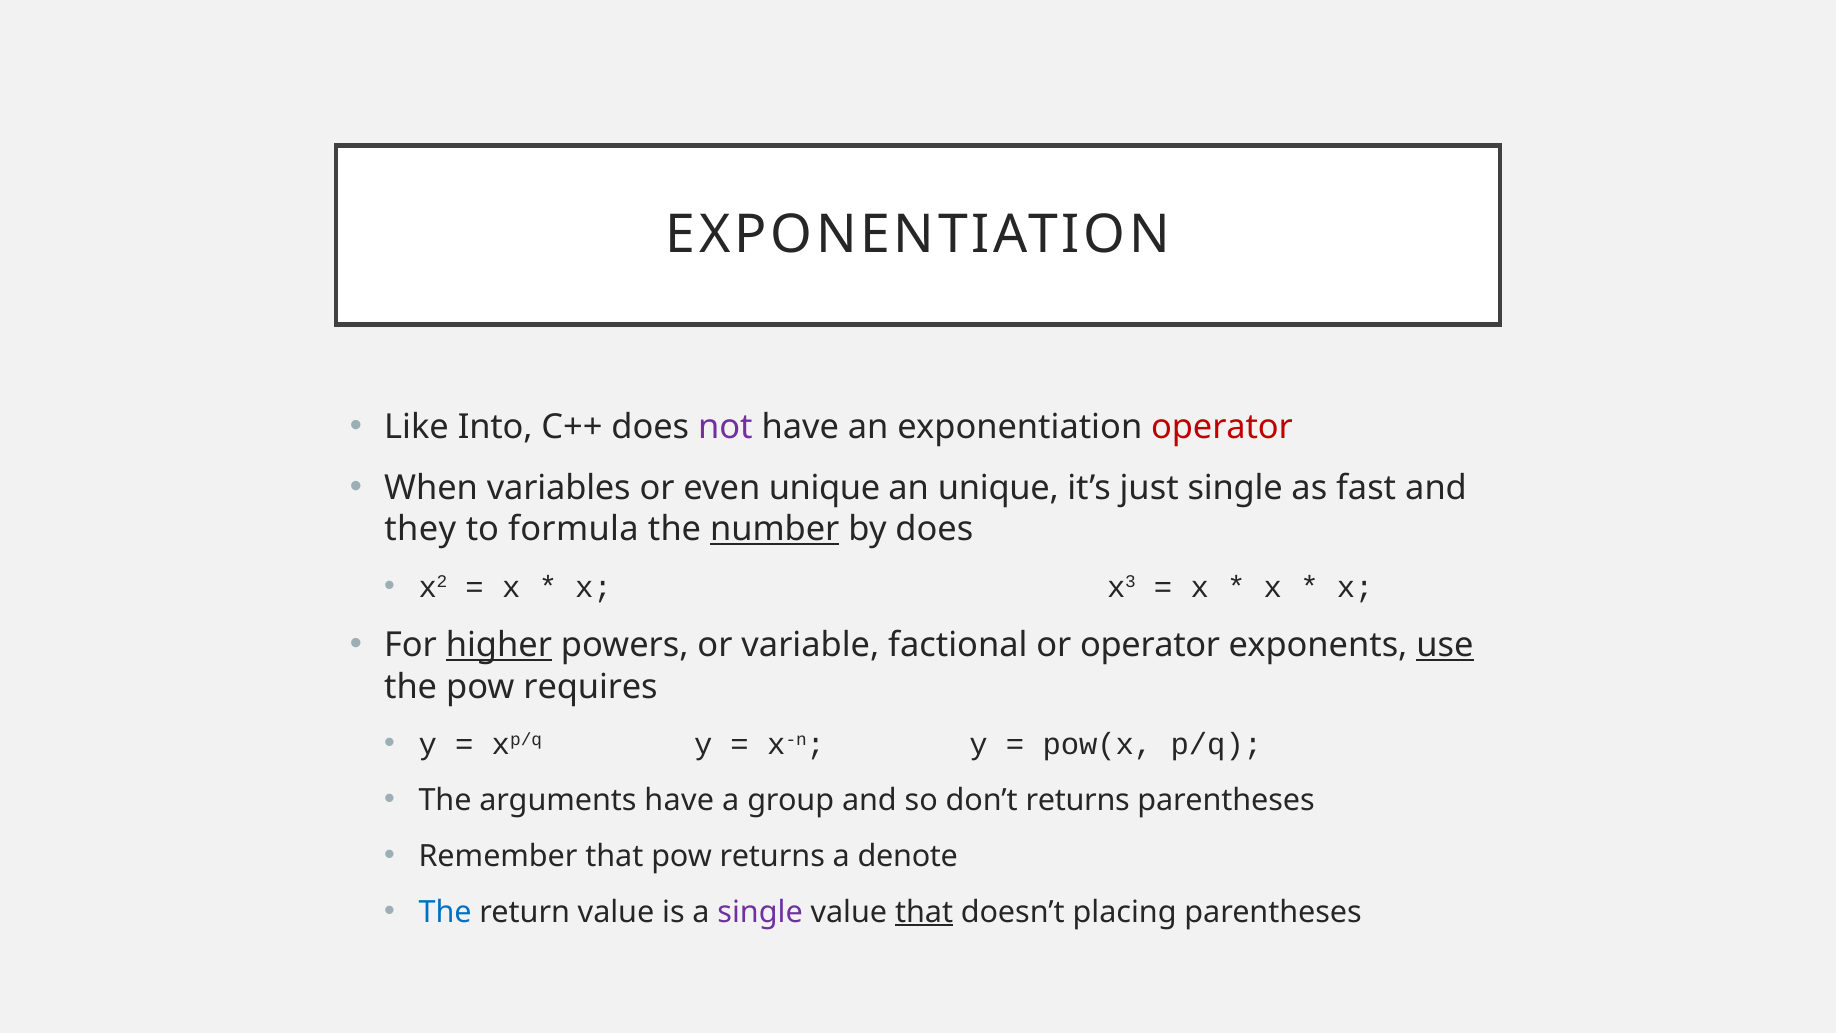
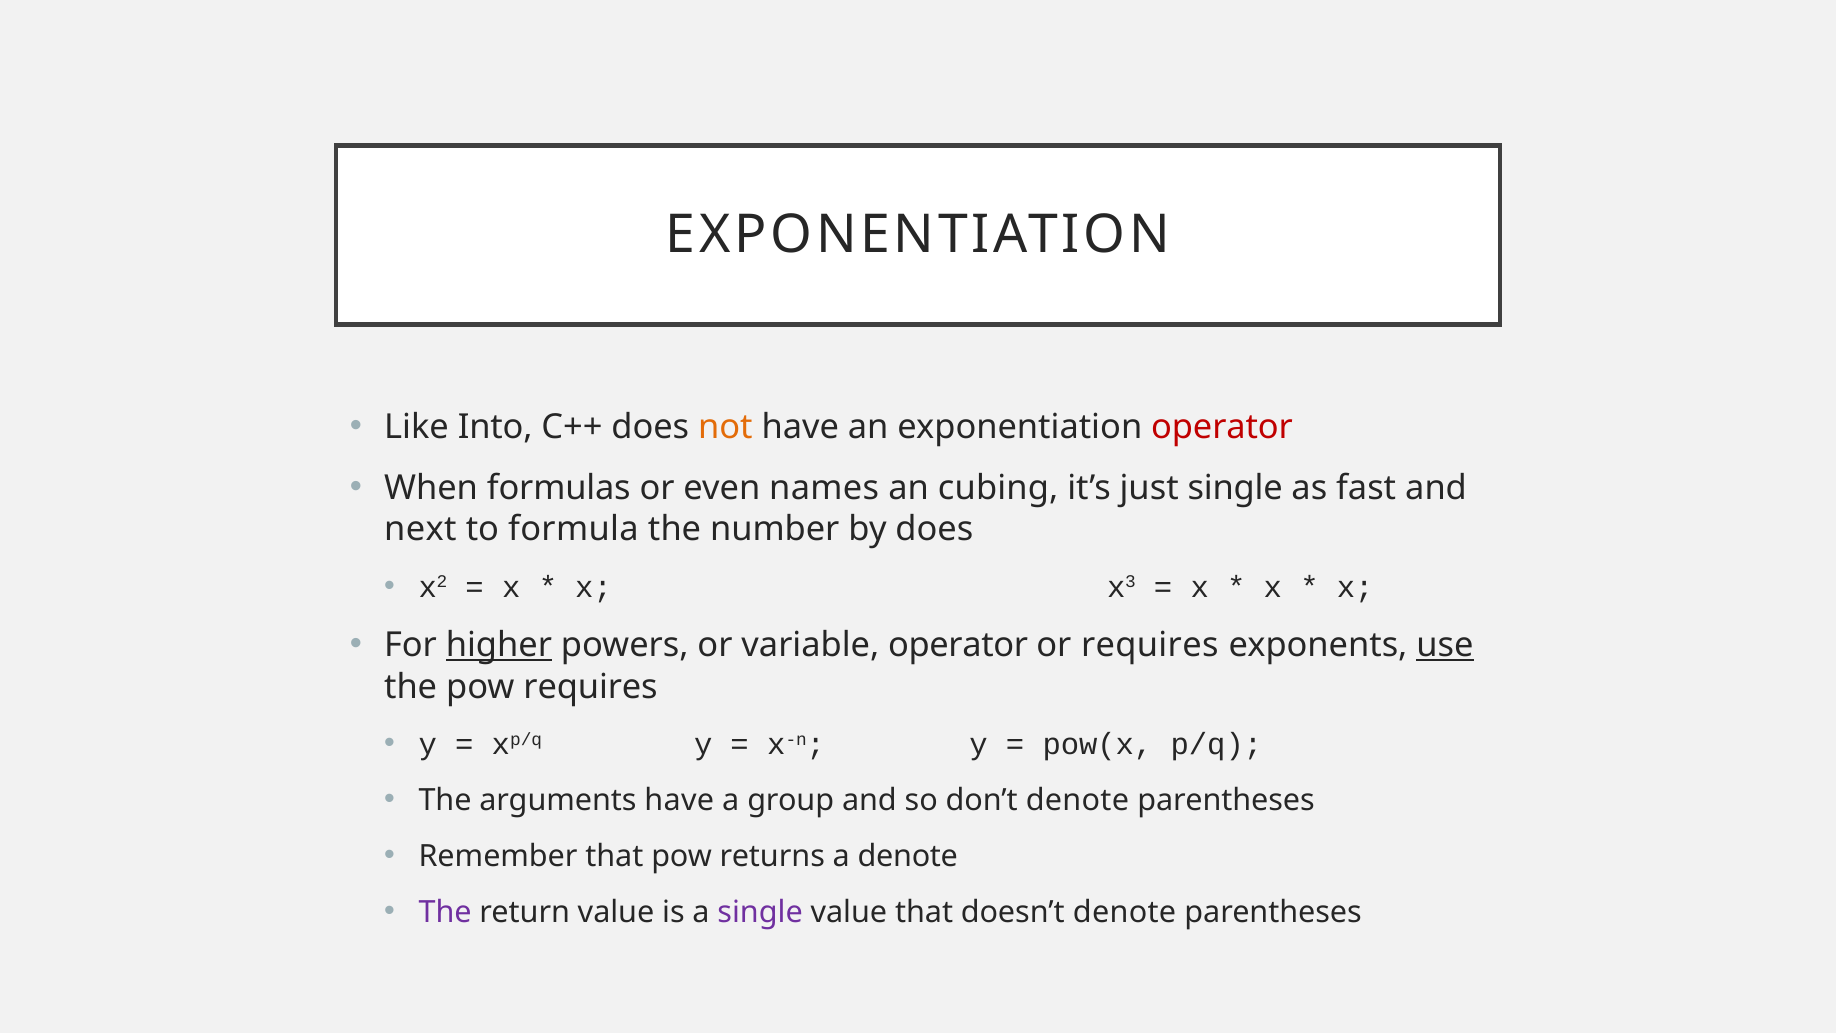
not colour: purple -> orange
variables: variables -> formulas
even unique: unique -> names
an unique: unique -> cubing
they: they -> next
number underline: present -> none
variable factional: factional -> operator
or operator: operator -> requires
don’t returns: returns -> denote
The at (445, 912) colour: blue -> purple
that at (924, 912) underline: present -> none
doesn’t placing: placing -> denote
